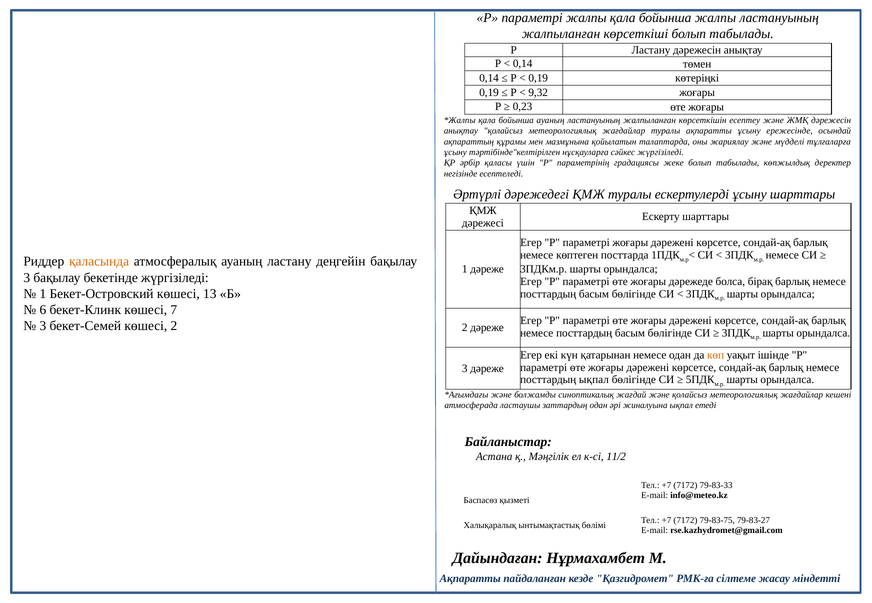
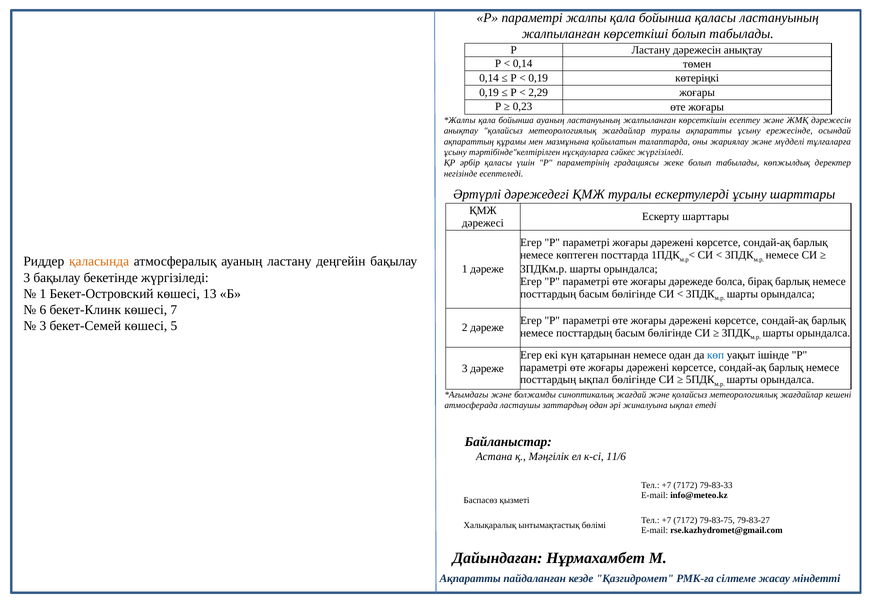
бойынша жалпы: жалпы -> қаласы
9,32: 9,32 -> 2,29
көшесі 2: 2 -> 5
көп colour: orange -> blue
11/2: 11/2 -> 11/6
